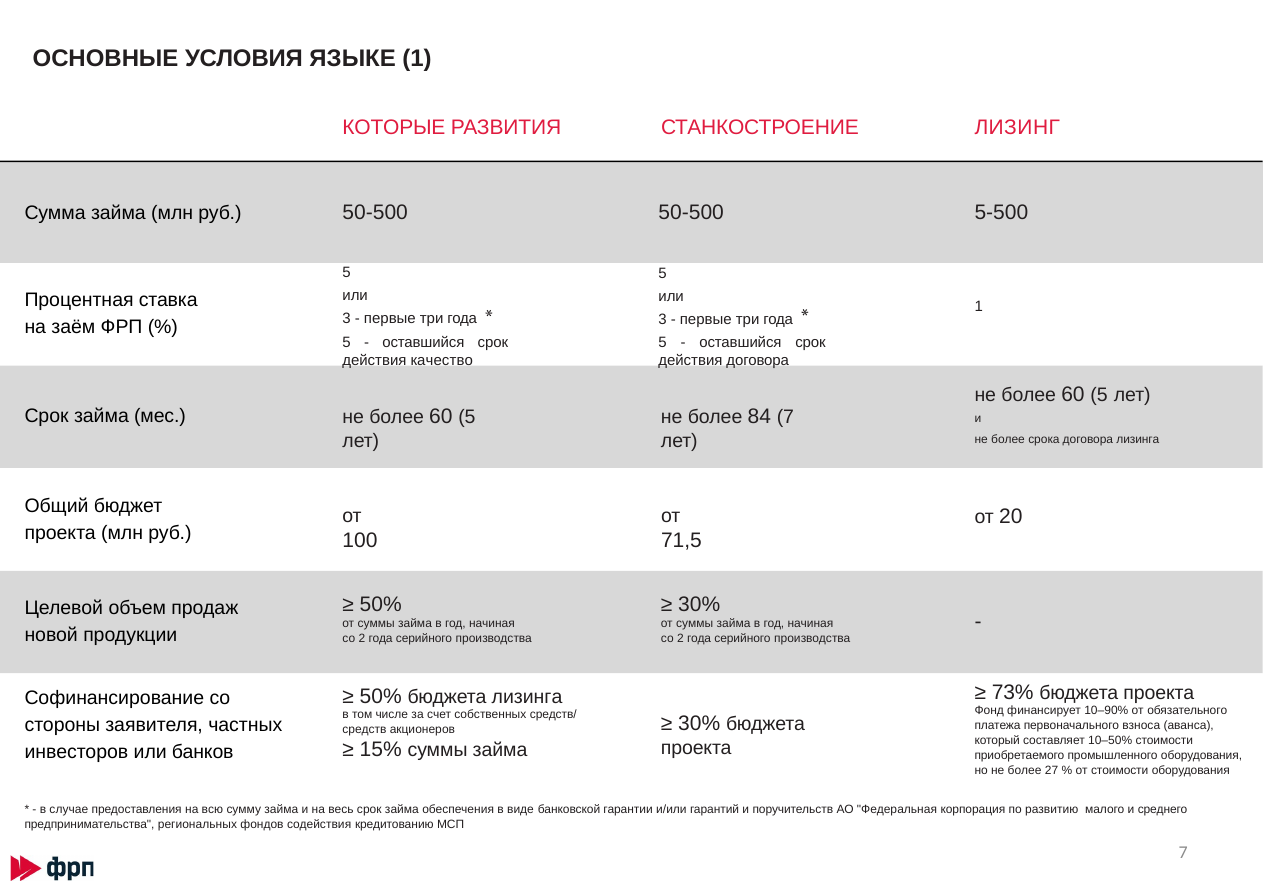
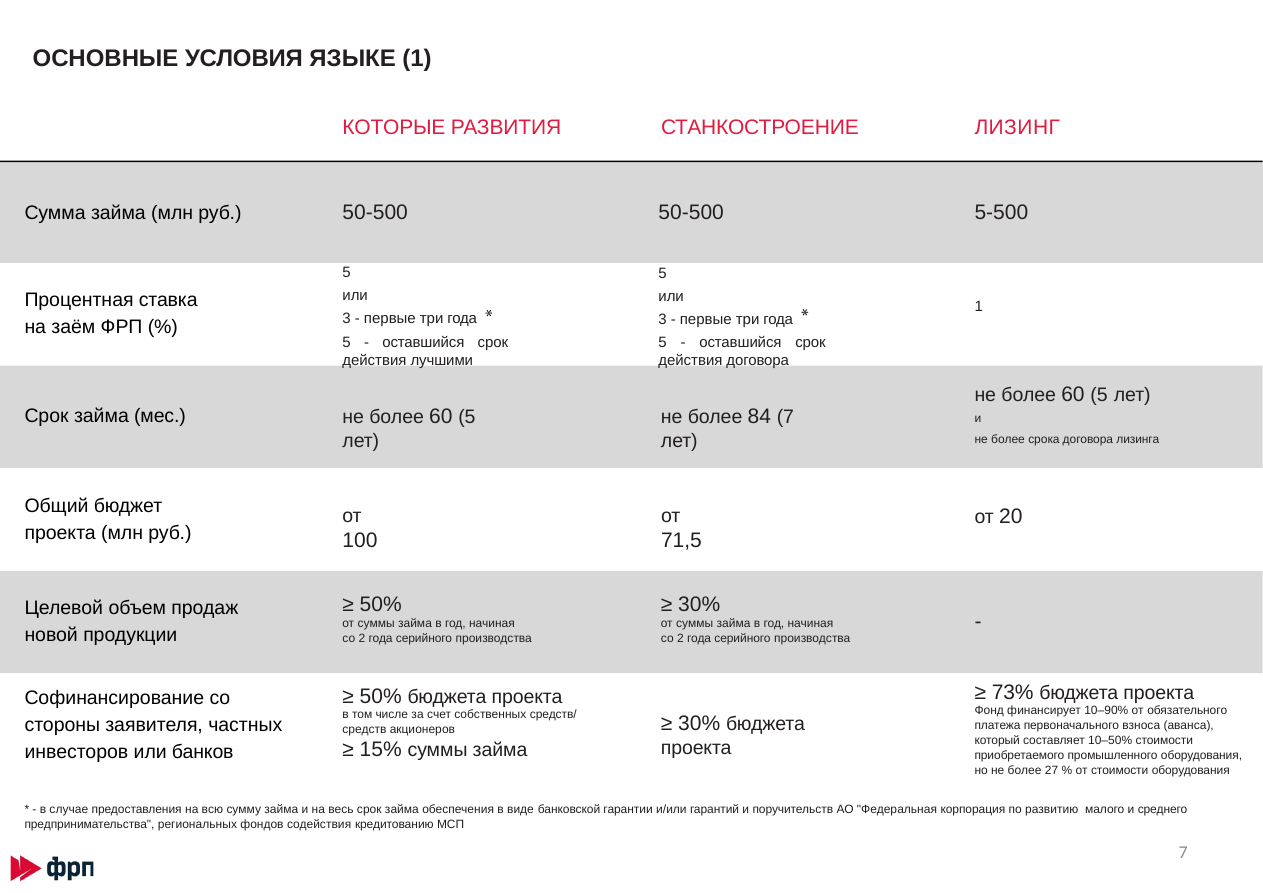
качество: качество -> лучшими
бюджета лизинга: лизинга -> проектa
